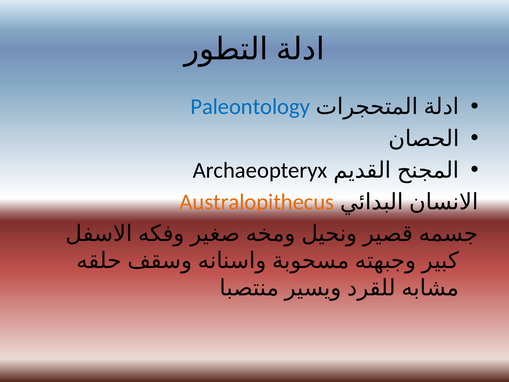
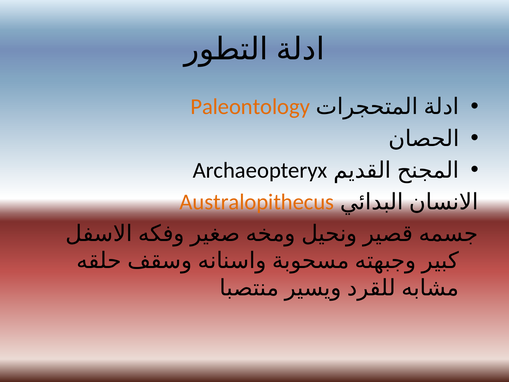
Paleontology colour: blue -> orange
